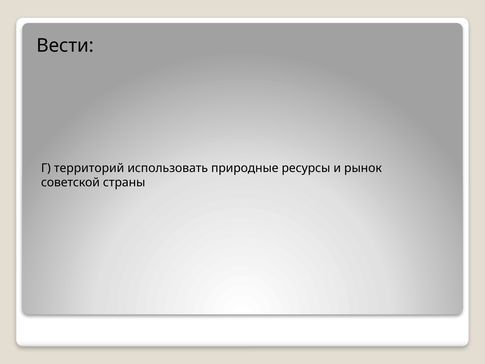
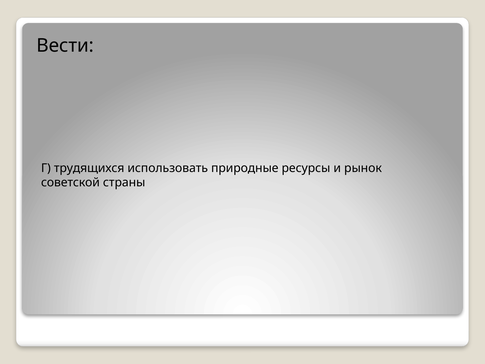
территорий: территорий -> трудящихся
